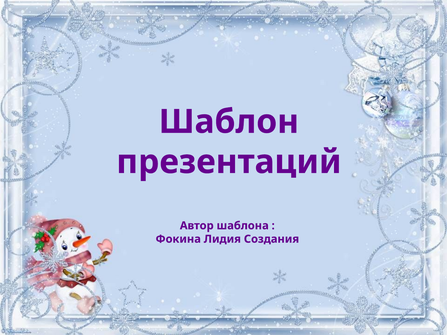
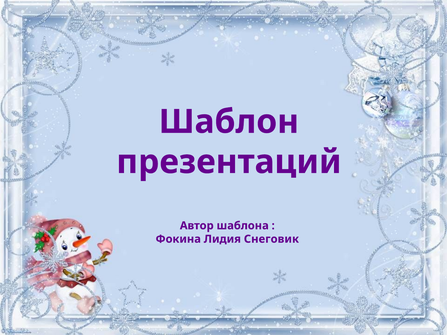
Создания: Создания -> Снеговик
